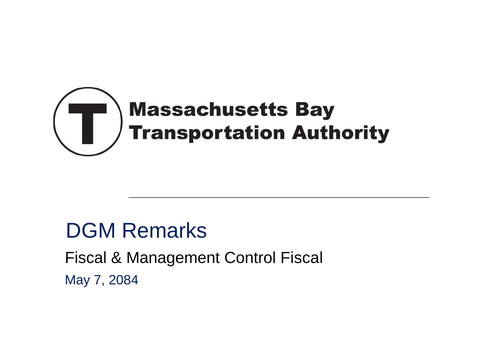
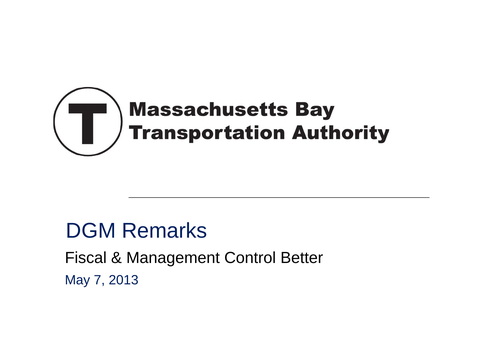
Control Fiscal: Fiscal -> Better
2084: 2084 -> 2013
